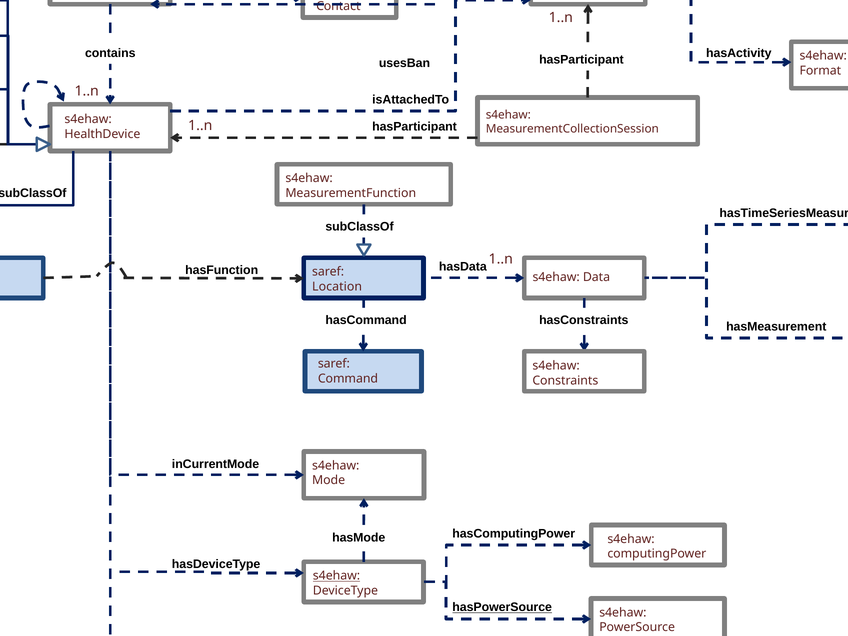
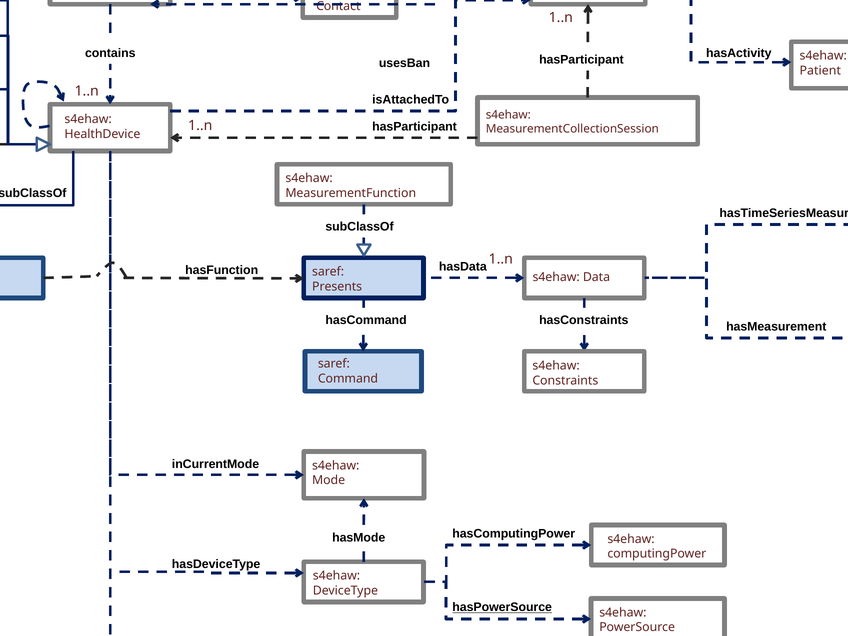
Format: Format -> Patient
Location: Location -> Presents
s4ehaw at (337, 576) underline: present -> none
